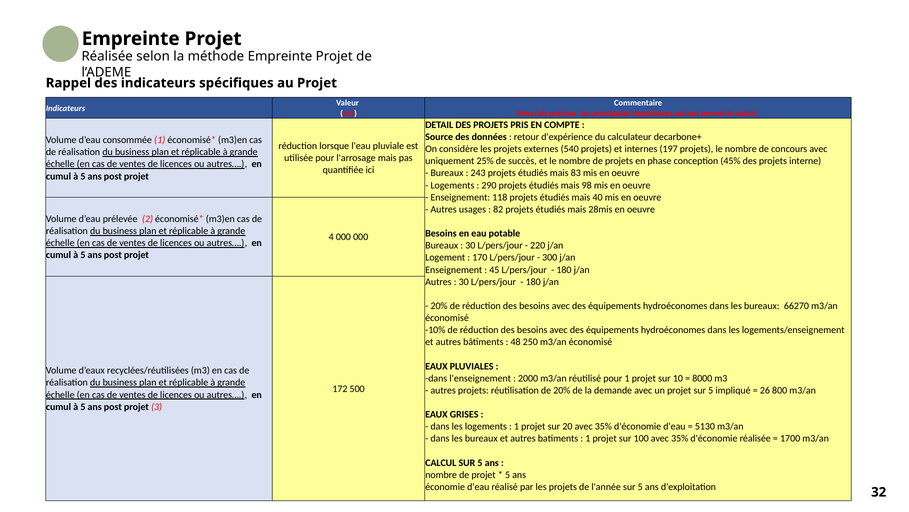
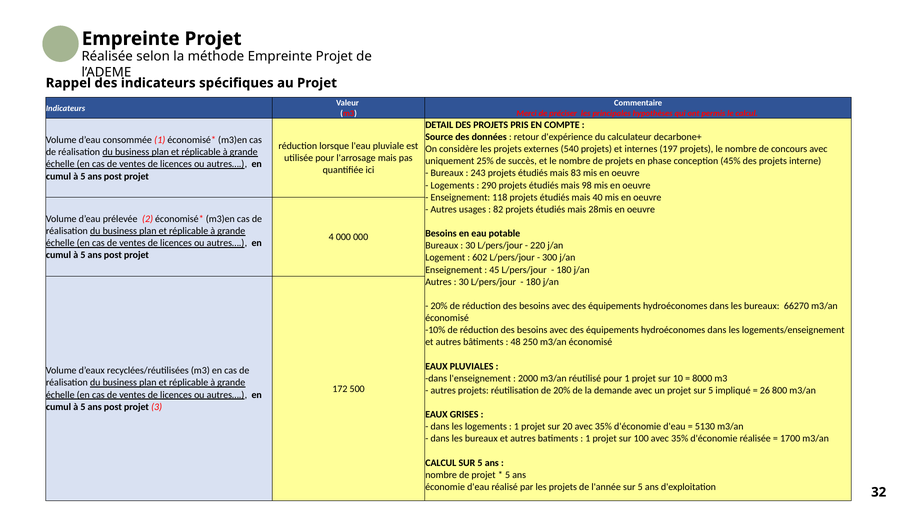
170: 170 -> 602
